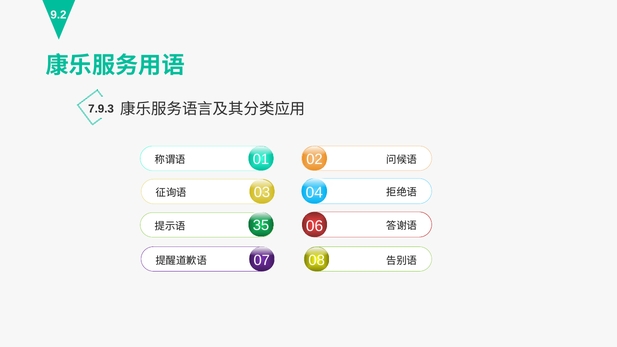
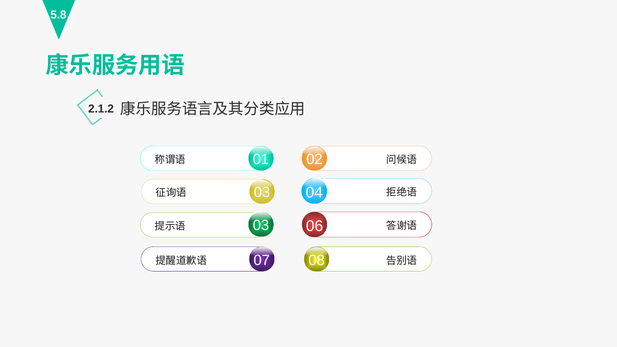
9.2: 9.2 -> 5.8
7.9.3: 7.9.3 -> 2.1.2
35 at (261, 226): 35 -> 03
